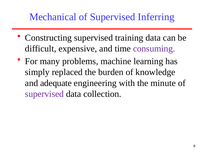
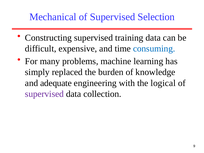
Inferring: Inferring -> Selection
consuming colour: purple -> blue
minute: minute -> logical
